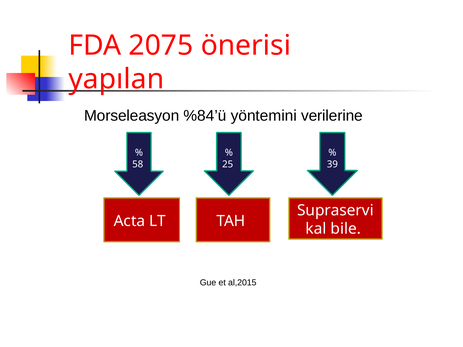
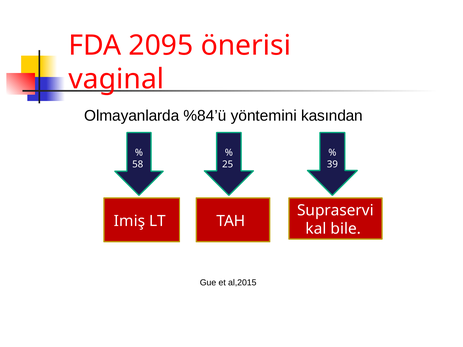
2075: 2075 -> 2095
yapılan: yapılan -> vaginal
Morseleasyon: Morseleasyon -> Olmayanlarda
verilerine: verilerine -> kasından
Acta: Acta -> Imiş
